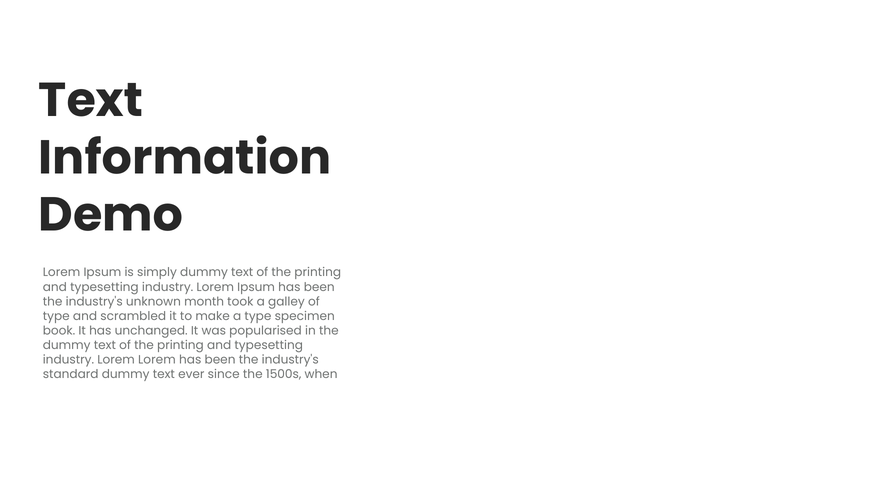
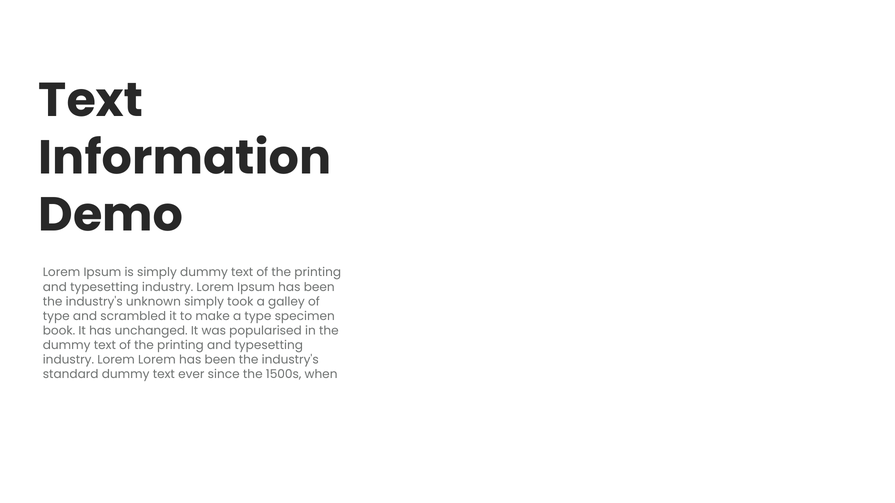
unknown month: month -> simply
